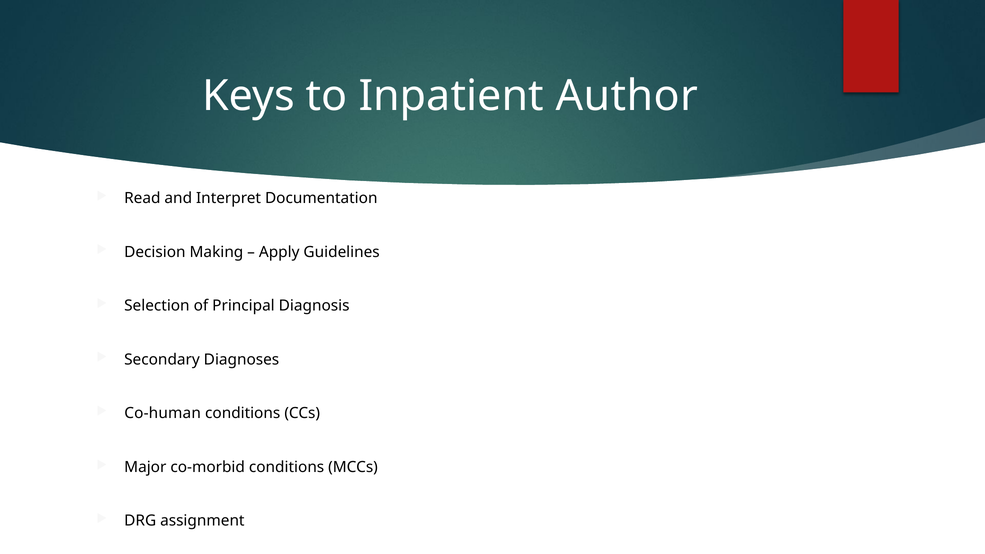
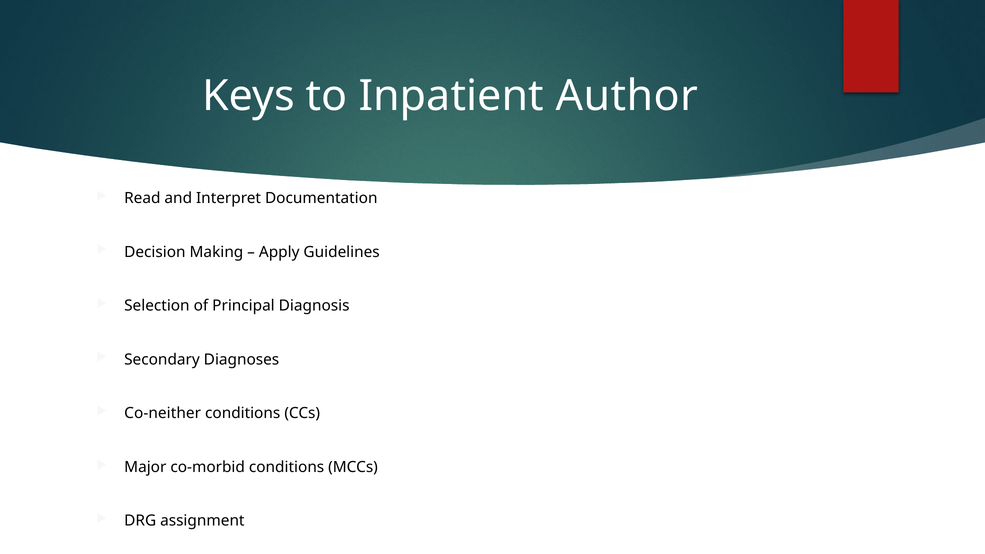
Co-human: Co-human -> Co-neither
